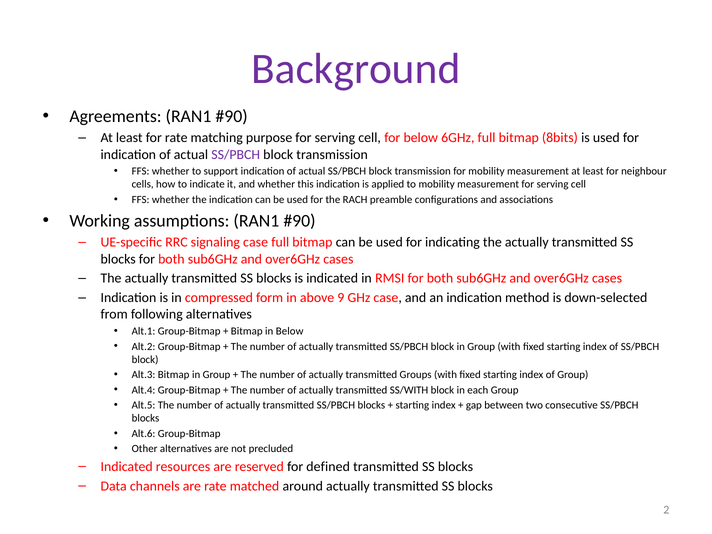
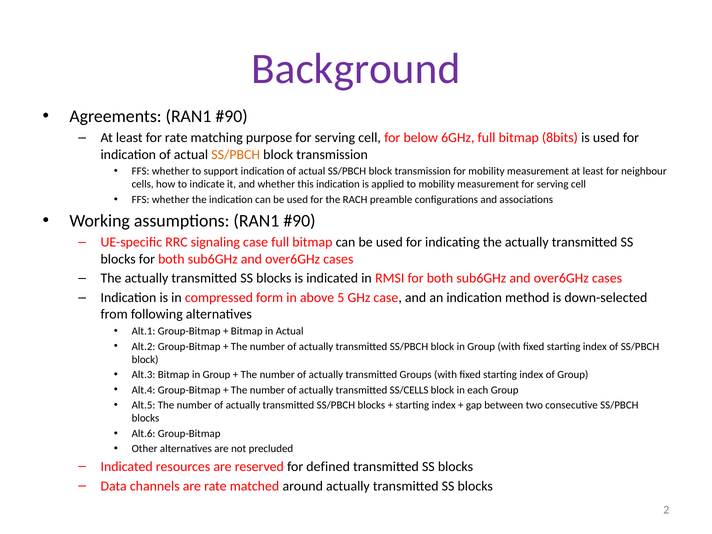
SS/PBCH at (236, 154) colour: purple -> orange
9: 9 -> 5
in Below: Below -> Actual
SS/WITH: SS/WITH -> SS/CELLS
